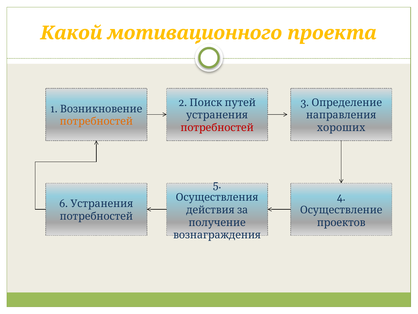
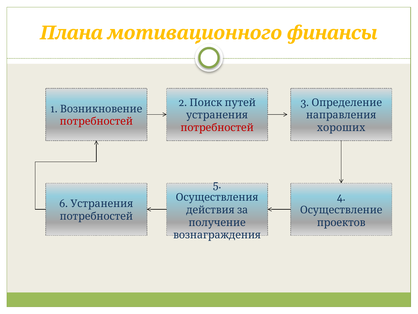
Какой: Какой -> Плана
проекта: проекта -> финансы
потребностей at (96, 121) colour: orange -> red
